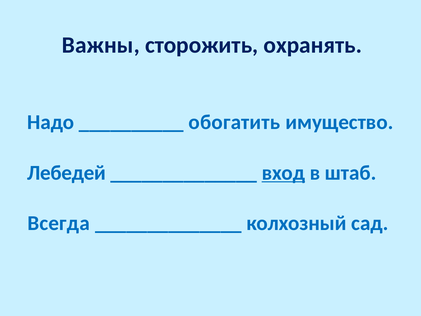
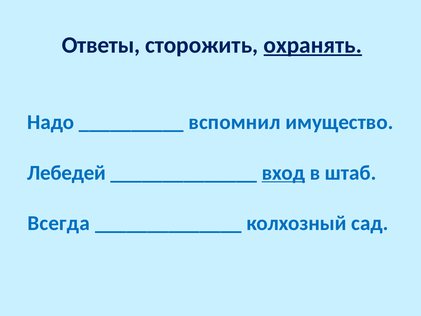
Важны: Важны -> Ответы
охранять underline: none -> present
обогатить: обогатить -> вспомнил
